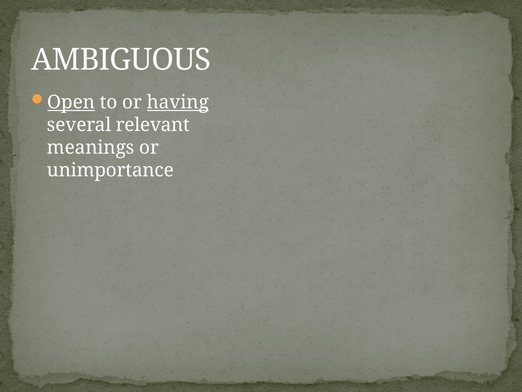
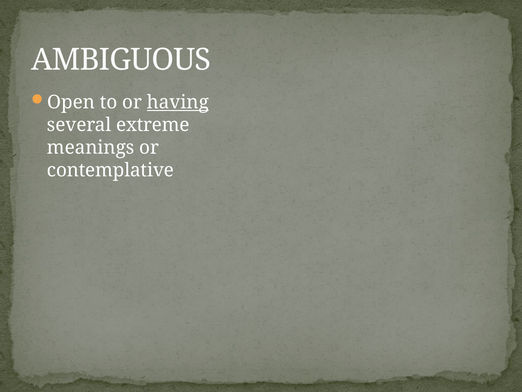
Open underline: present -> none
relevant: relevant -> extreme
unimportance: unimportance -> contemplative
